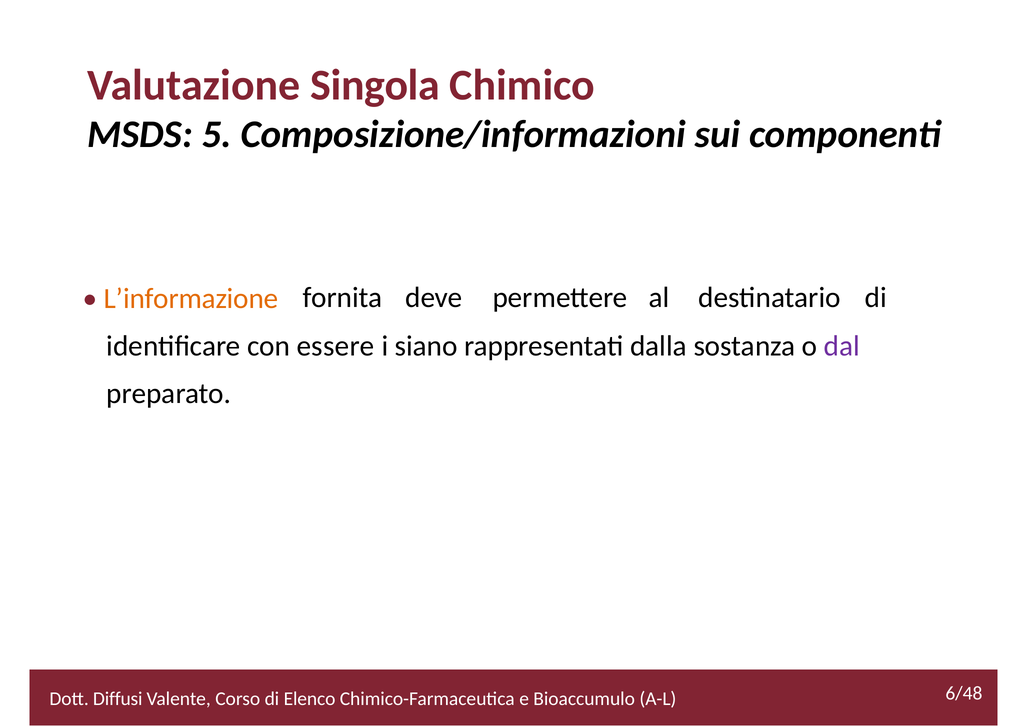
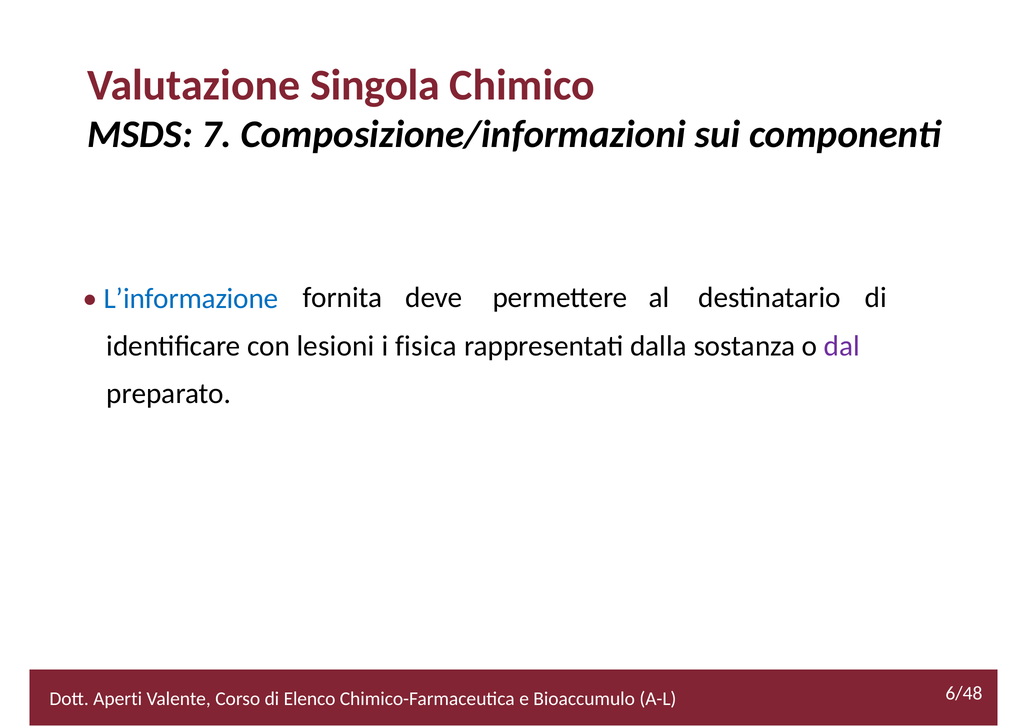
5: 5 -> 7
L’informazione colour: orange -> blue
essere: essere -> lesioni
siano: siano -> fisica
Diffusi: Diffusi -> Aperti
